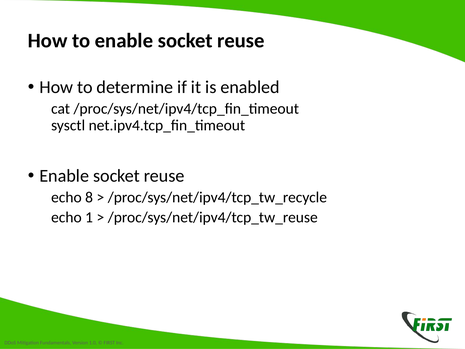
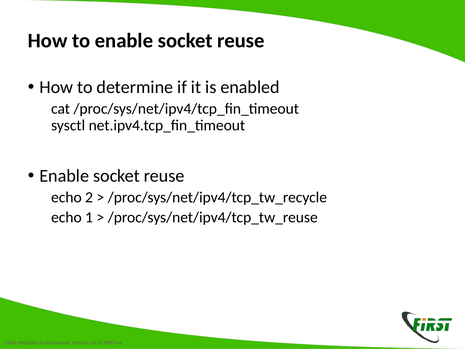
8: 8 -> 2
